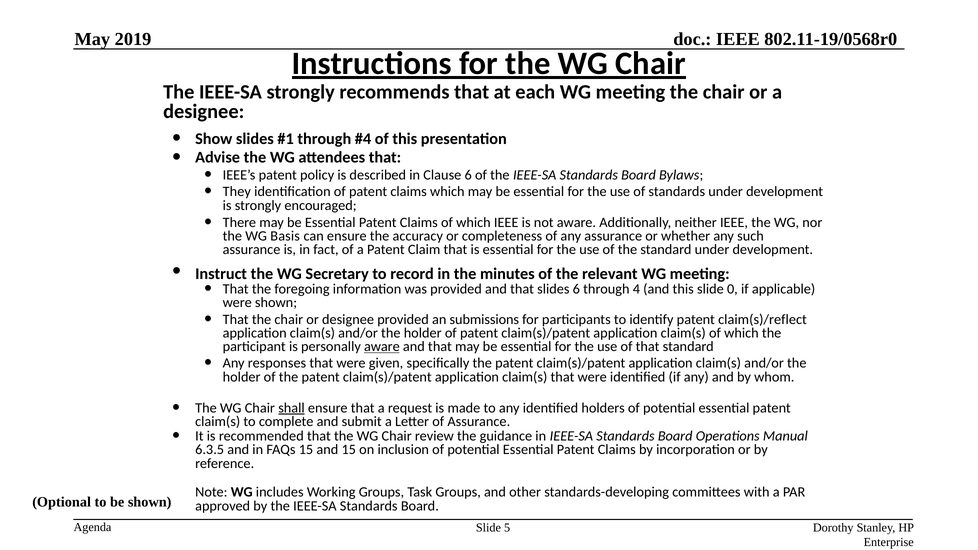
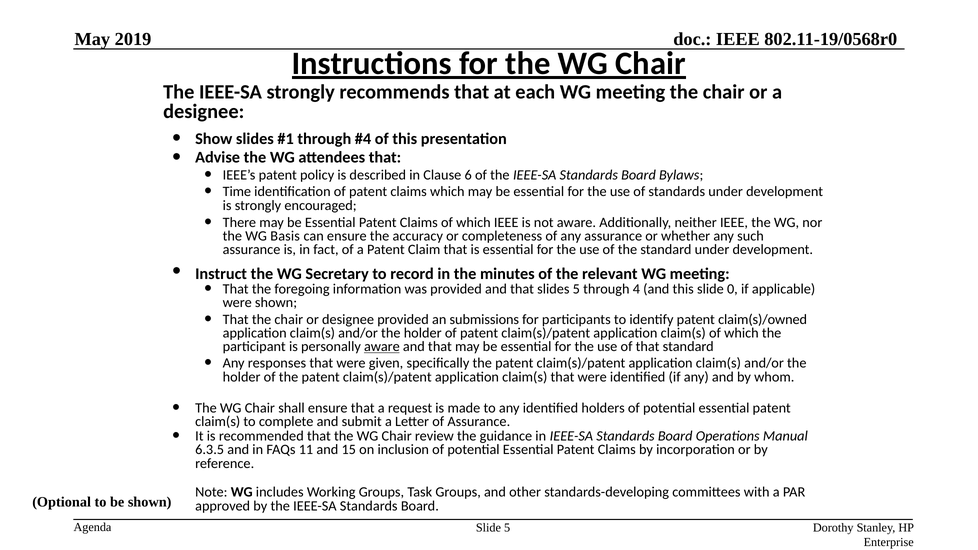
They: They -> Time
slides 6: 6 -> 5
claim(s)/reflect: claim(s)/reflect -> claim(s)/owned
shall underline: present -> none
FAQs 15: 15 -> 11
